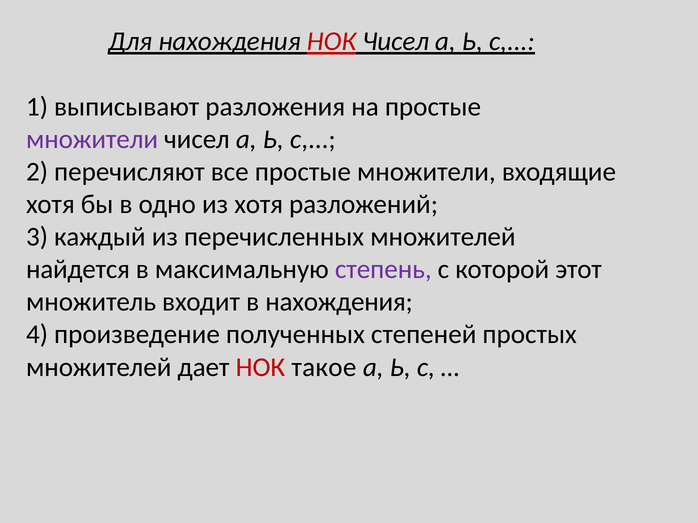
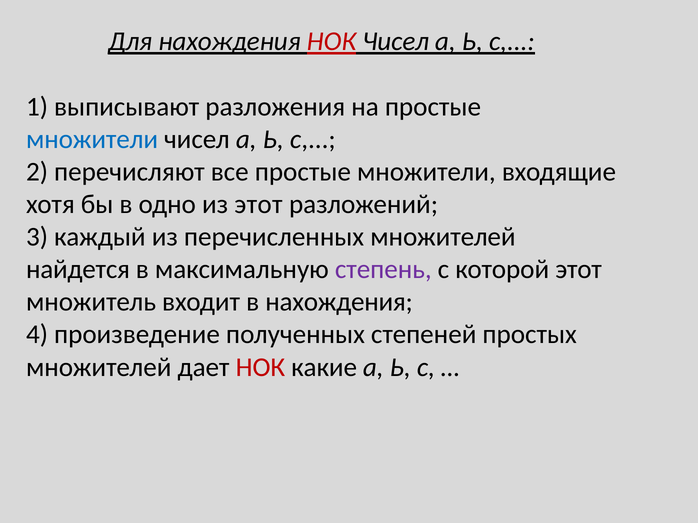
множители at (92, 139) colour: purple -> blue
из хотя: хотя -> этот
такое: такое -> какие
